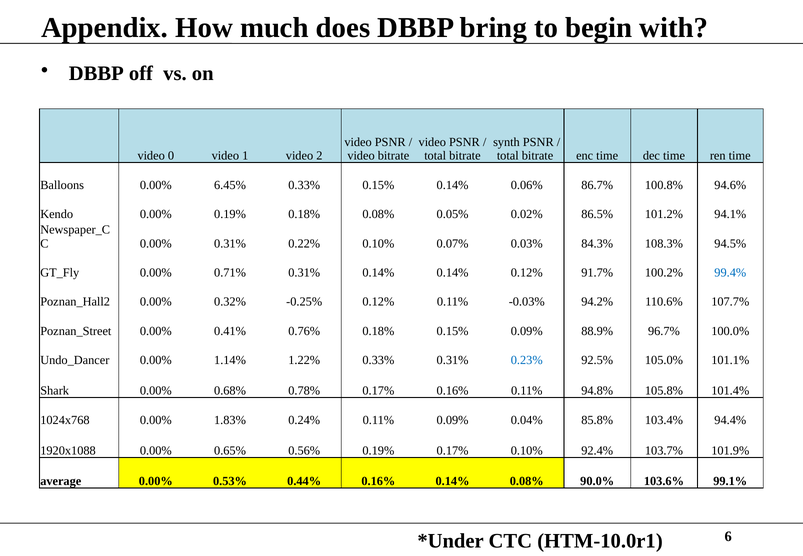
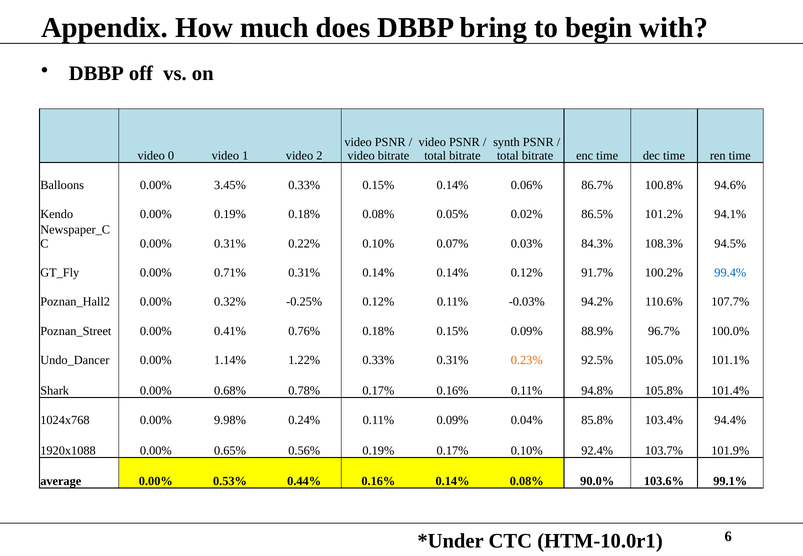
6.45%: 6.45% -> 3.45%
0.23% colour: blue -> orange
1.83%: 1.83% -> 9.98%
